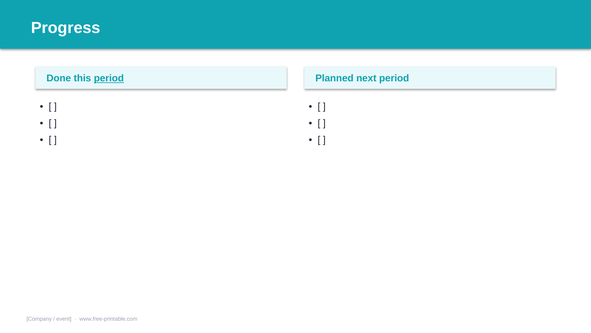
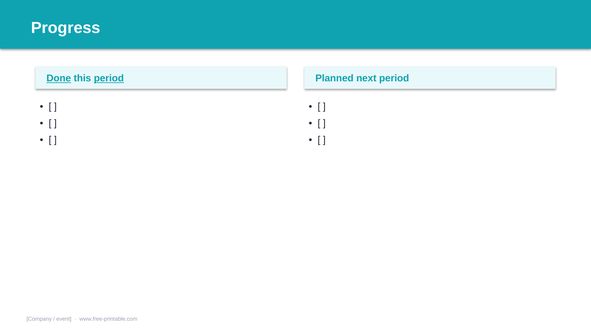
Done underline: none -> present
